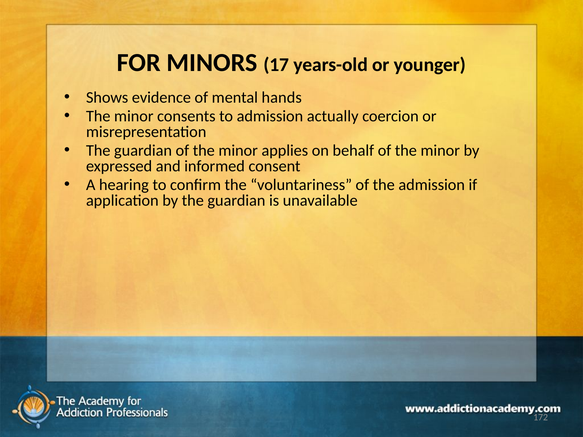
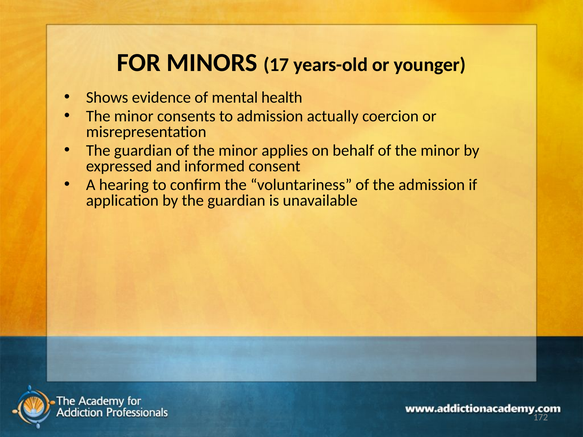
hands: hands -> health
